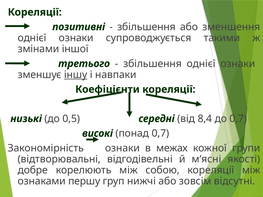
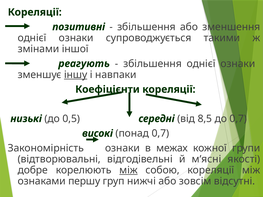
третього: третього -> реагують
8,4: 8,4 -> 8,5
між at (128, 170) underline: none -> present
